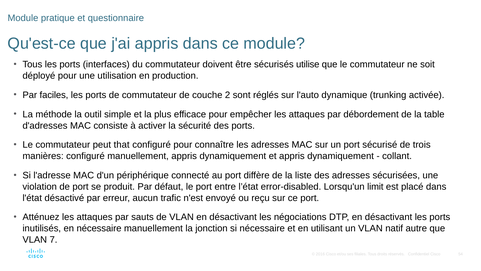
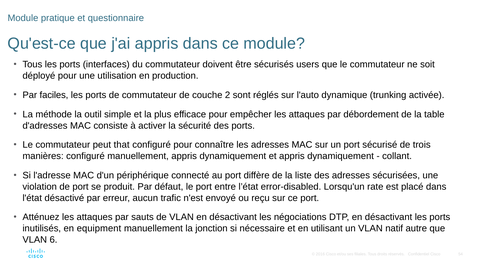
utilise: utilise -> users
limit: limit -> rate
en nécessaire: nécessaire -> equipment
7: 7 -> 6
